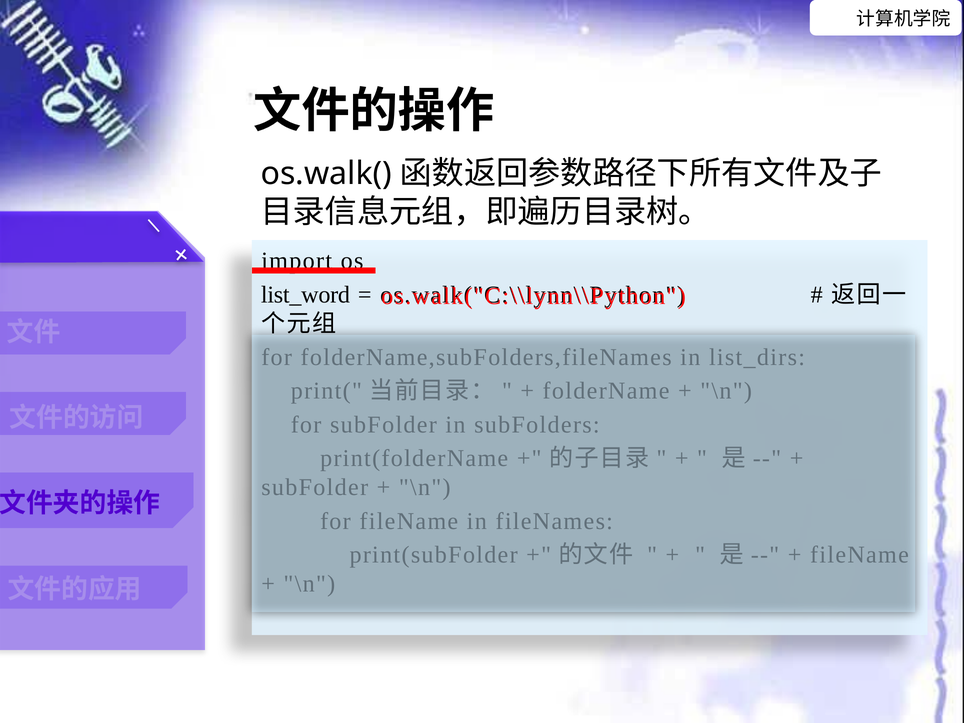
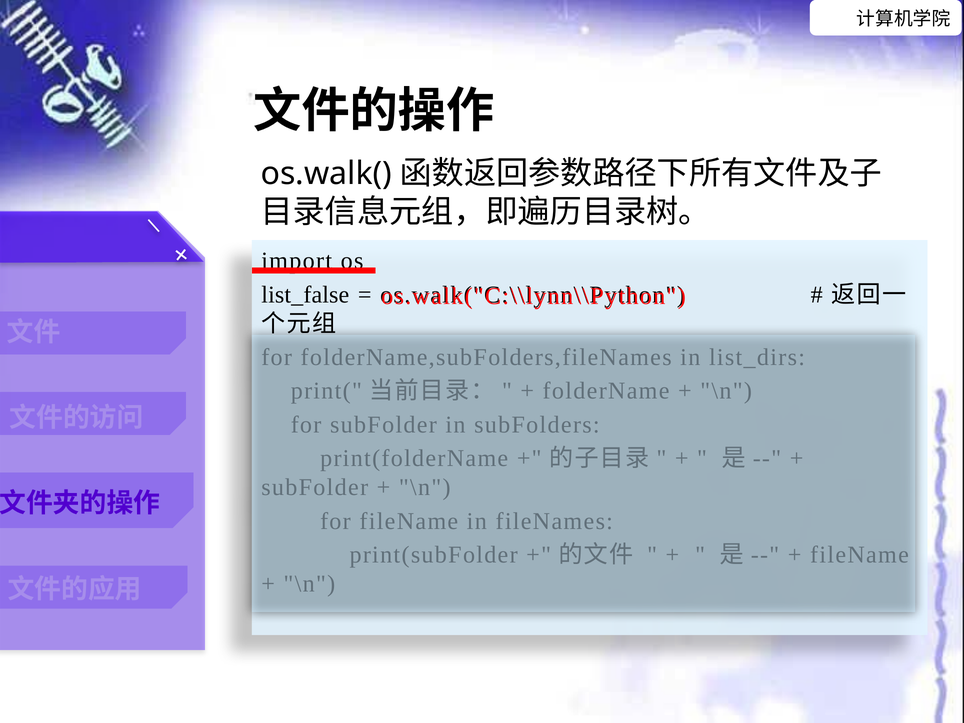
list_word: list_word -> list_false
